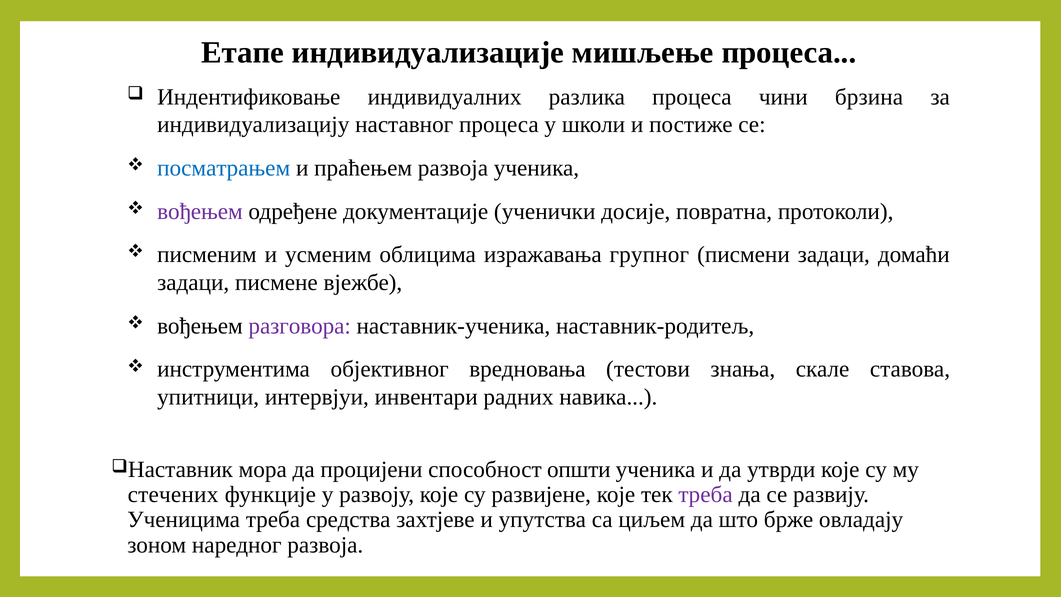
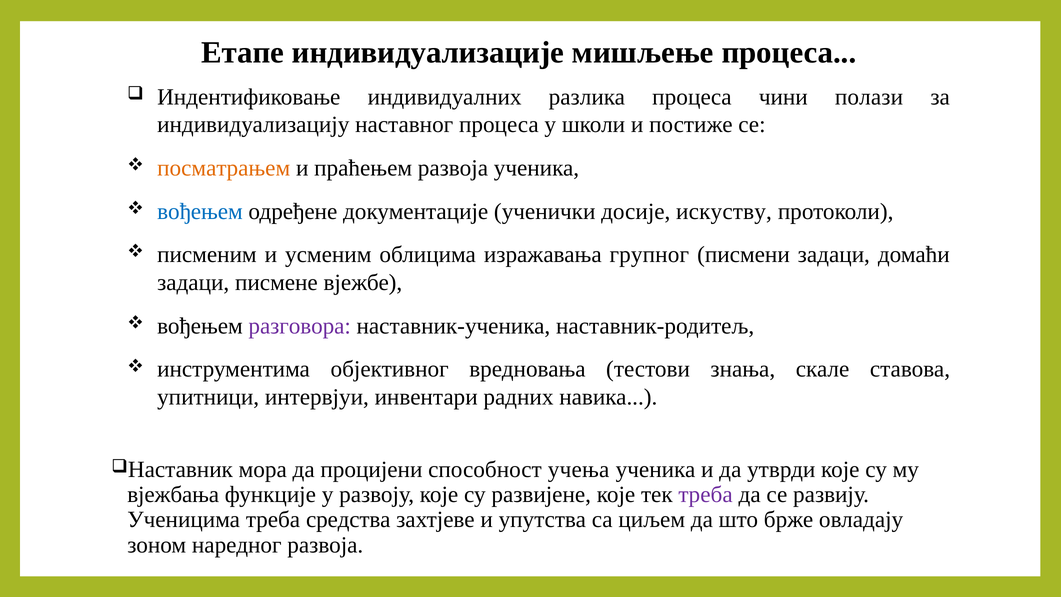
брзина: брзина -> полази
посматрањем colour: blue -> orange
вођењем at (200, 211) colour: purple -> blue
повратна: повратна -> искуству
општи: општи -> учења
стечених: стечених -> вјежбања
